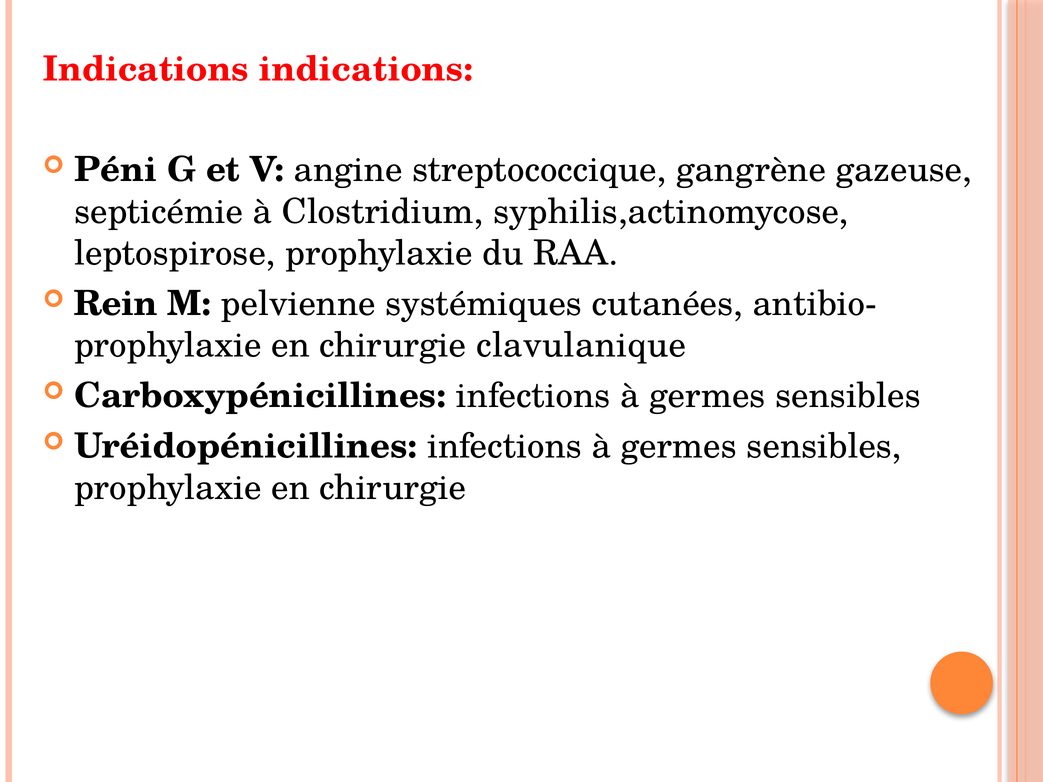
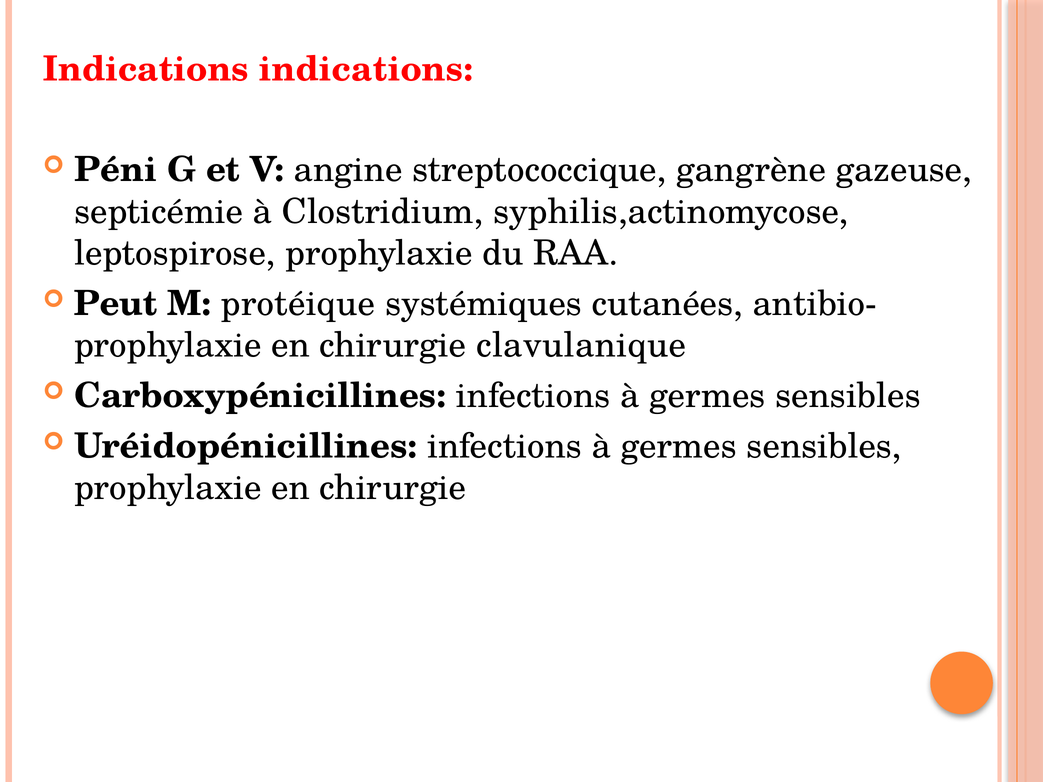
Rein: Rein -> Peut
pelvienne: pelvienne -> protéique
